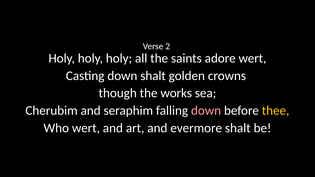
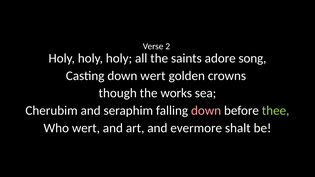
adore wert: wert -> song
down shalt: shalt -> wert
thee colour: yellow -> light green
